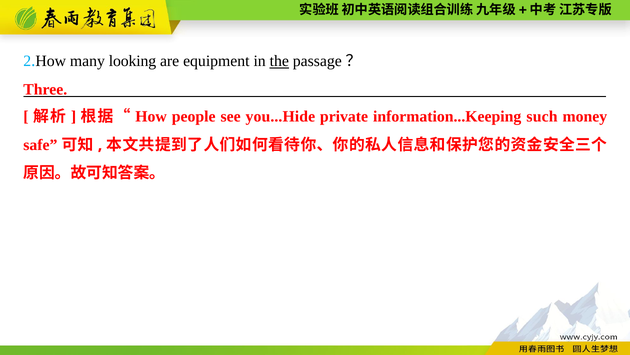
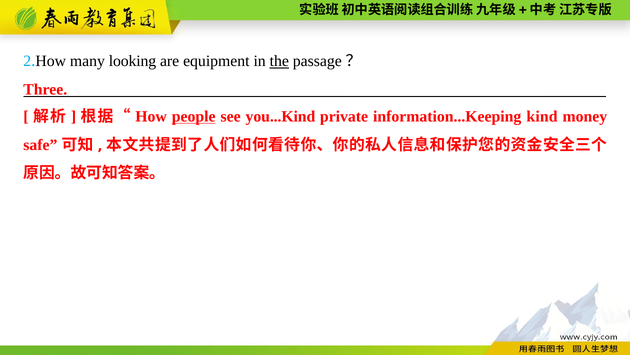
people underline: none -> present
you...Hide: you...Hide -> you...Kind
such: such -> kind
